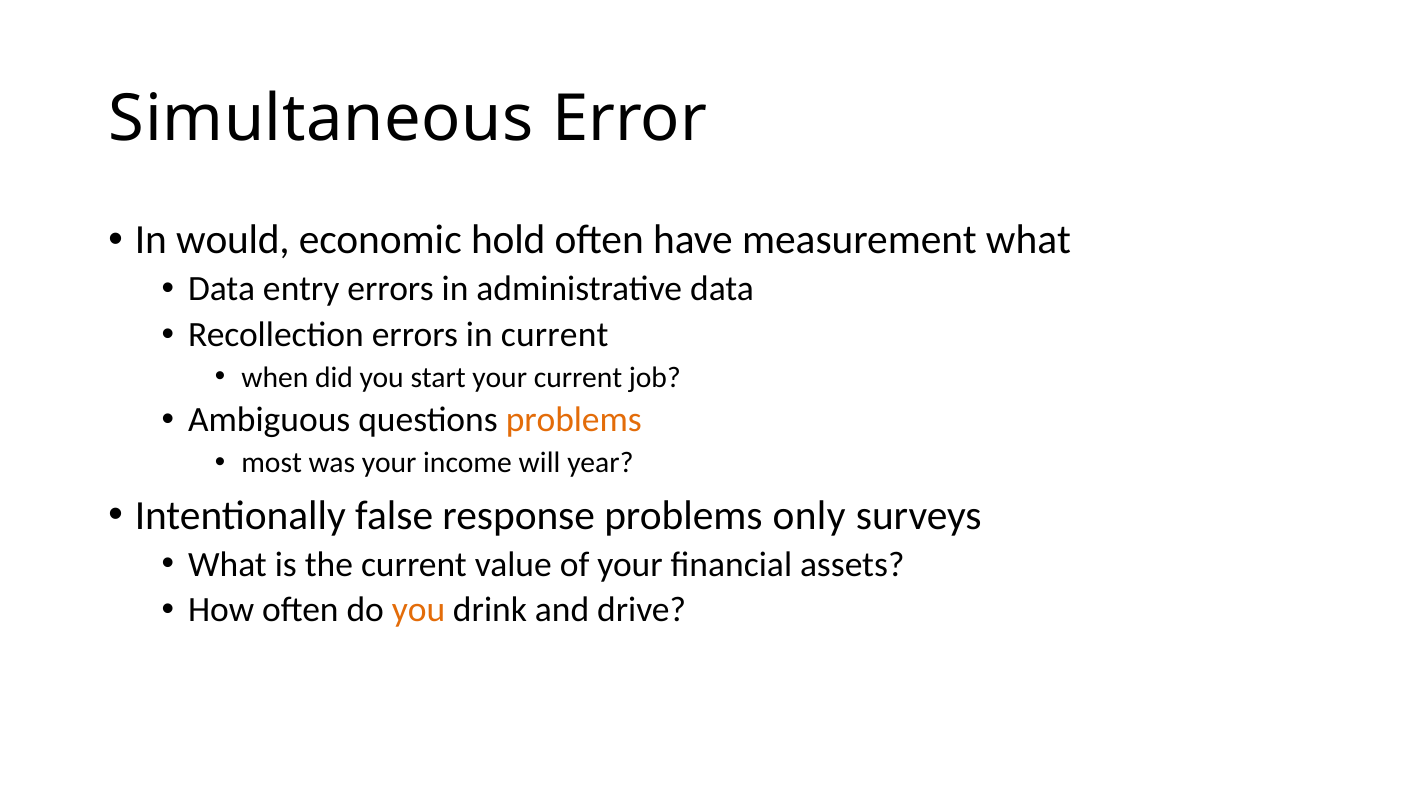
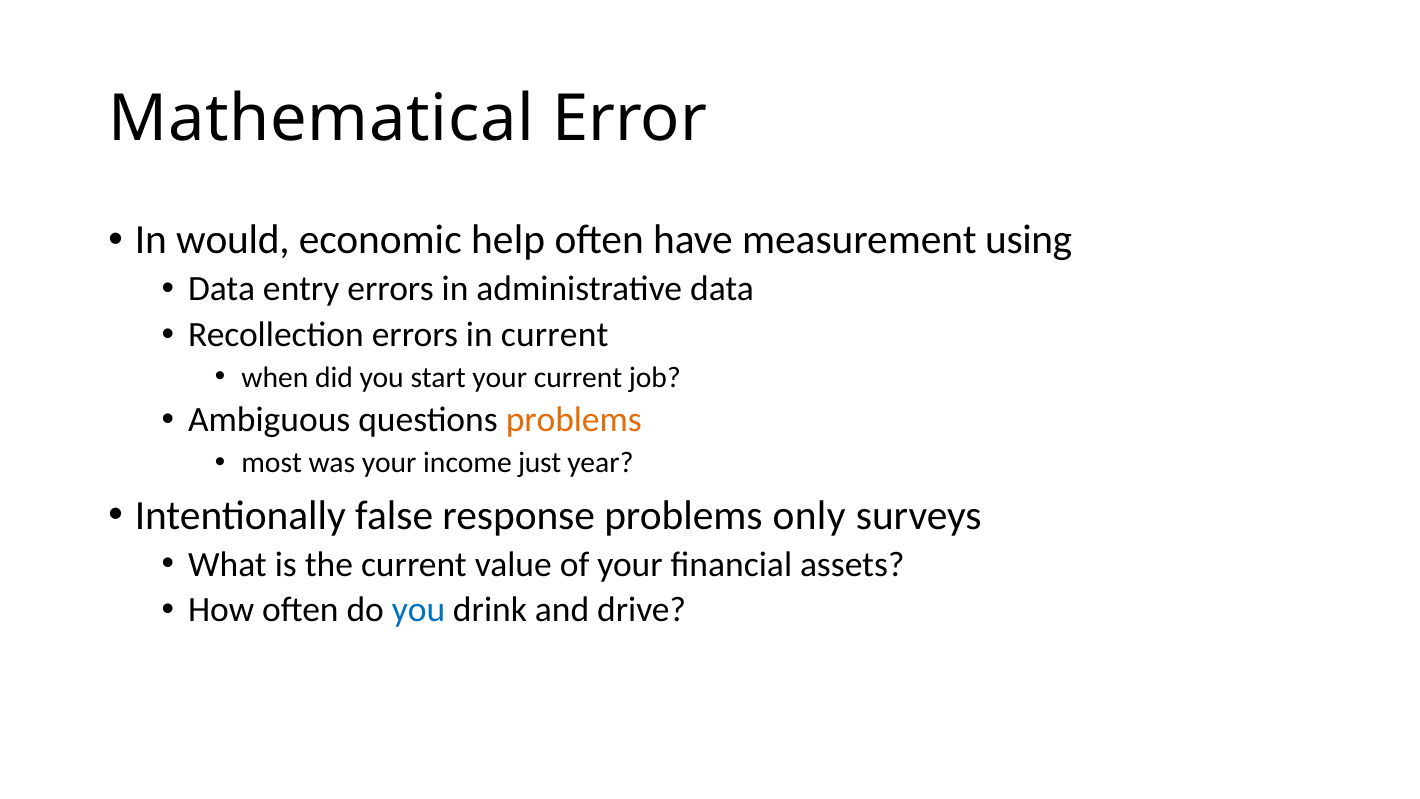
Simultaneous: Simultaneous -> Mathematical
hold: hold -> help
measurement what: what -> using
will: will -> just
you at (419, 610) colour: orange -> blue
